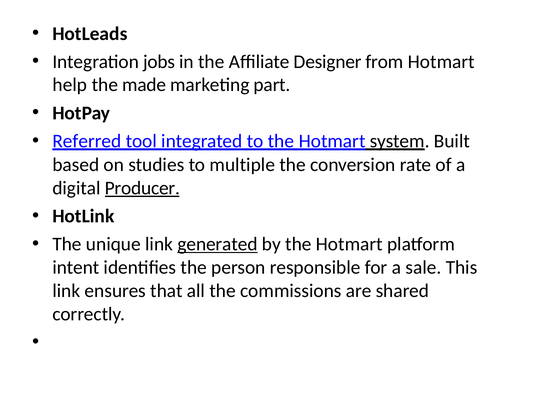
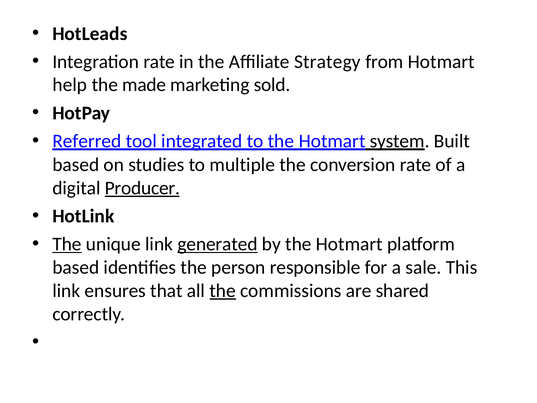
Integration jobs: jobs -> rate
Designer: Designer -> Strategy
part: part -> sold
The at (67, 244) underline: none -> present
intent at (76, 267): intent -> based
the at (223, 290) underline: none -> present
